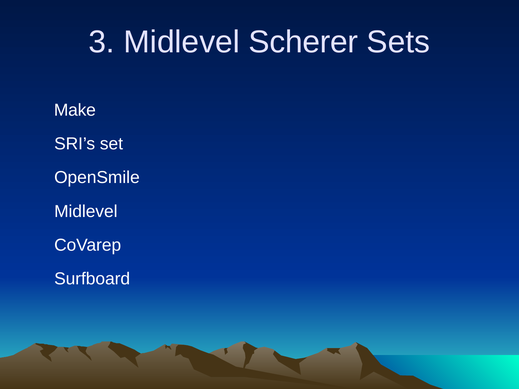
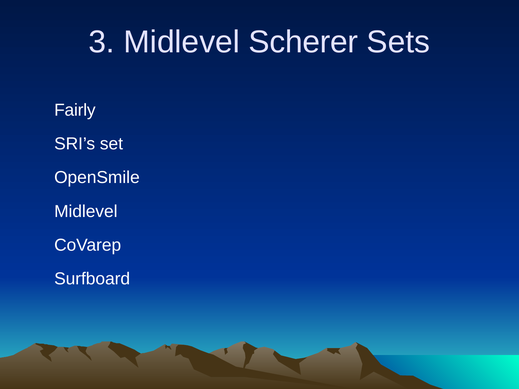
Make: Make -> Fairly
